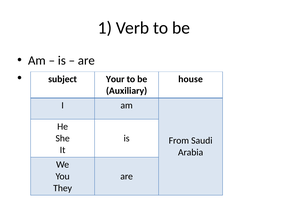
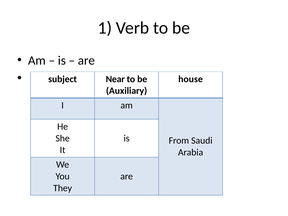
Your: Your -> Near
